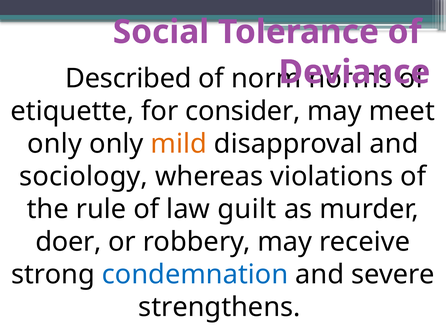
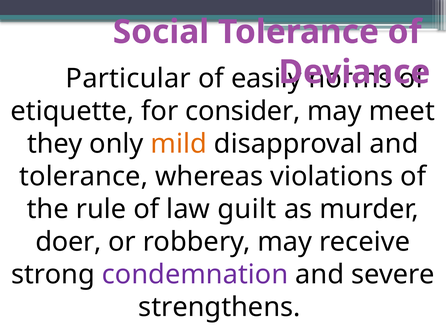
Described: Described -> Particular
norm: norm -> easily
only at (55, 144): only -> they
sociology at (84, 177): sociology -> tolerance
condemnation colour: blue -> purple
